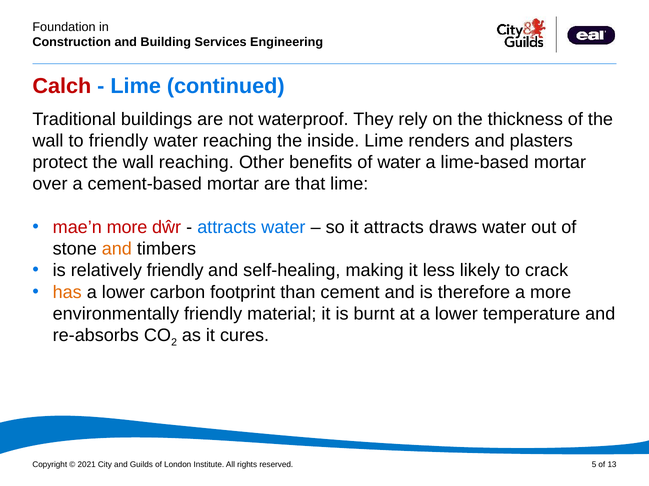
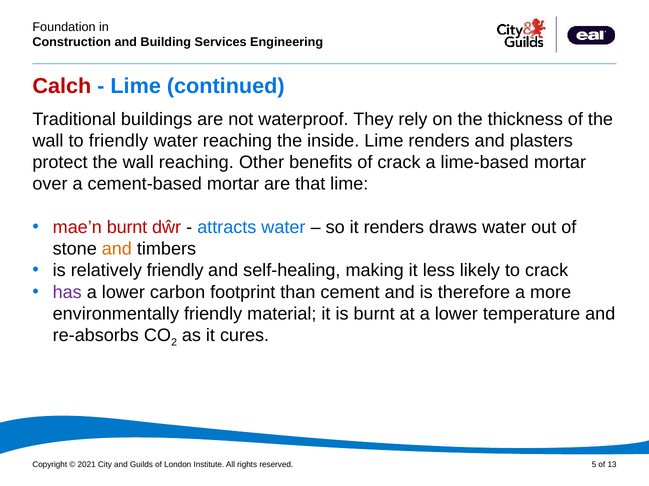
of water: water -> crack
mae’n more: more -> burnt
it attracts: attracts -> renders
has colour: orange -> purple
